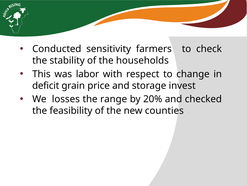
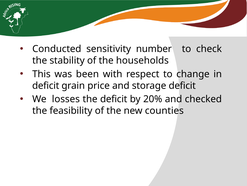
farmers: farmers -> number
labor: labor -> been
storage invest: invest -> deficit
the range: range -> deficit
